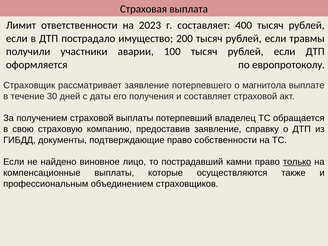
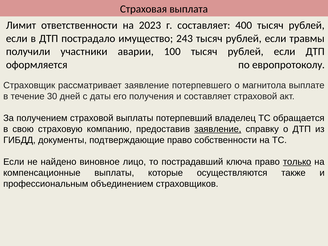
200: 200 -> 243
заявление at (218, 129) underline: none -> present
камни: камни -> ключа
